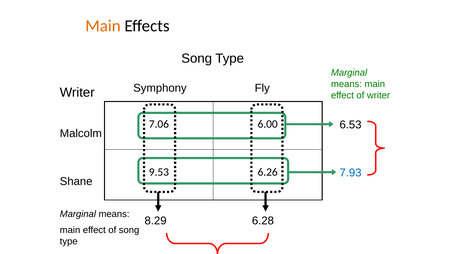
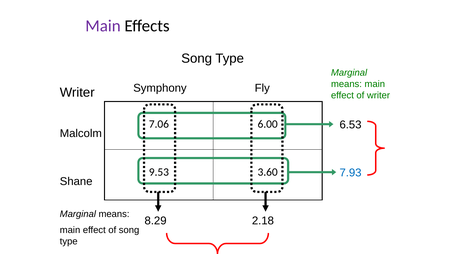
Main at (103, 26) colour: orange -> purple
6.26: 6.26 -> 3.60
6.28: 6.28 -> 2.18
